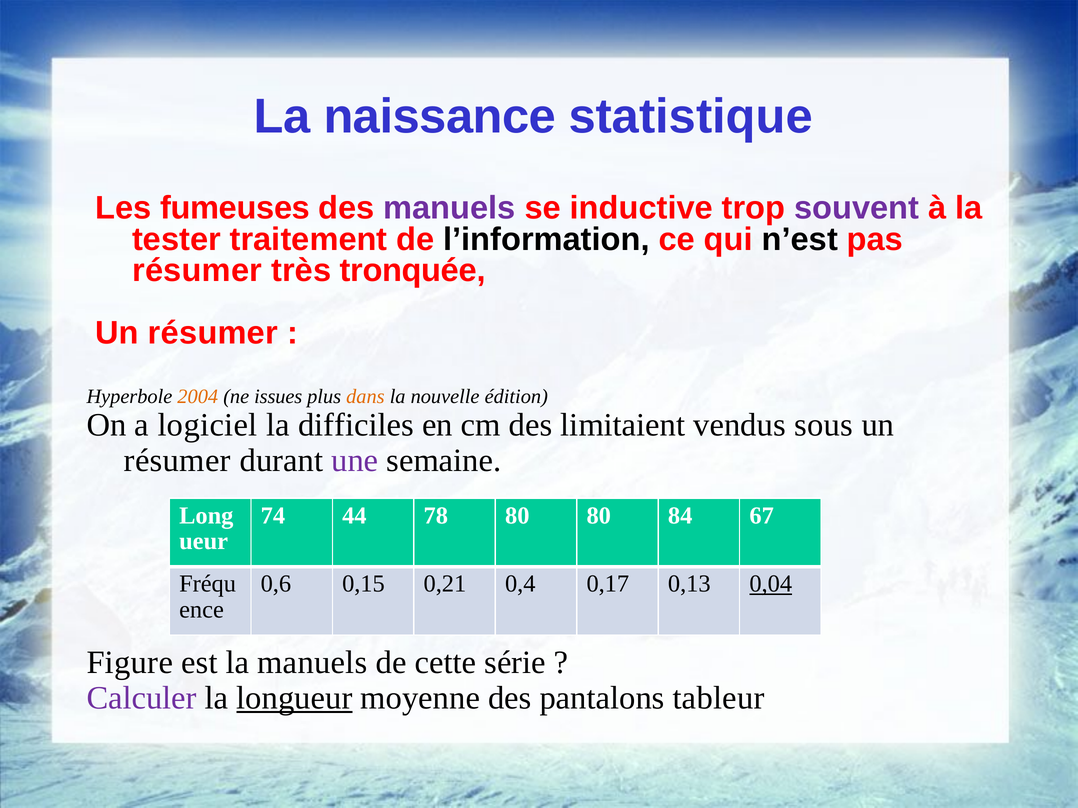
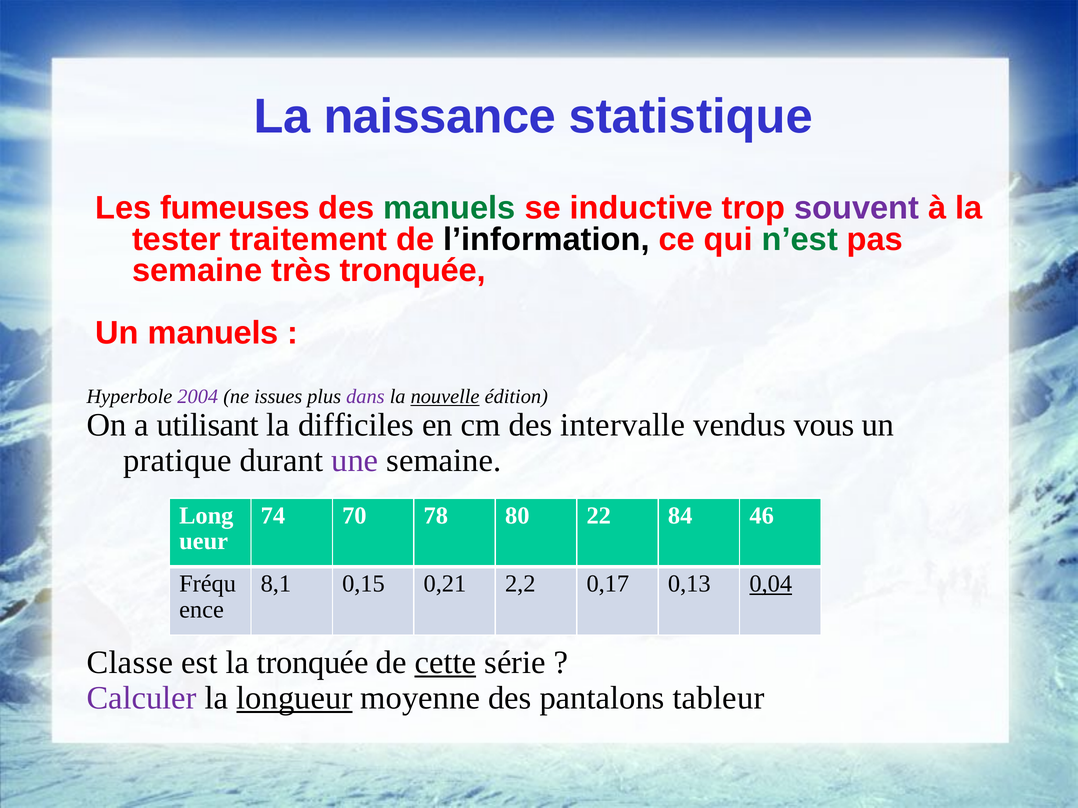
manuels at (449, 208) colour: purple -> green
n’est colour: black -> green
résumer at (197, 271): résumer -> semaine
résumer at (213, 333): résumer -> manuels
2004 colour: orange -> purple
dans colour: orange -> purple
nouvelle underline: none -> present
logiciel: logiciel -> utilisant
limitaient: limitaient -> intervalle
sous: sous -> vous
résumer at (177, 461): résumer -> pratique
44: 44 -> 70
80 80: 80 -> 22
67: 67 -> 46
0,6: 0,6 -> 8,1
0,4: 0,4 -> 2,2
Figure: Figure -> Classe
la manuels: manuels -> tronquée
cette underline: none -> present
